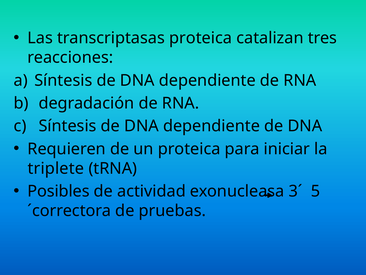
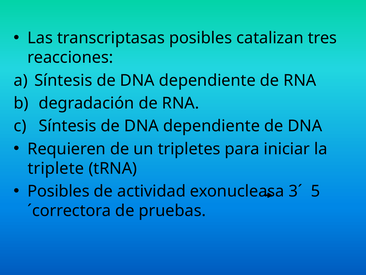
transcriptasas proteica: proteica -> posibles
un proteica: proteica -> tripletes
